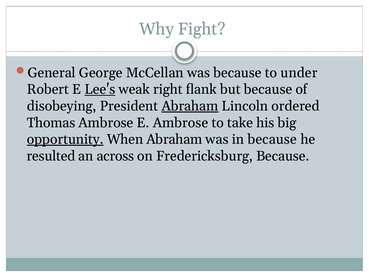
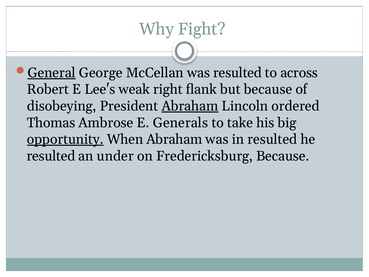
General underline: none -> present
was because: because -> resulted
under: under -> across
Lee's underline: present -> none
E Ambrose: Ambrose -> Generals
in because: because -> resulted
across: across -> under
